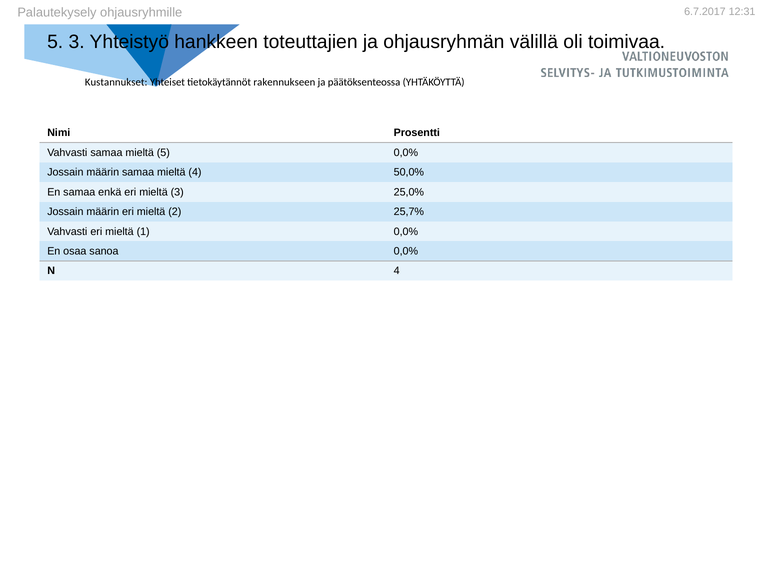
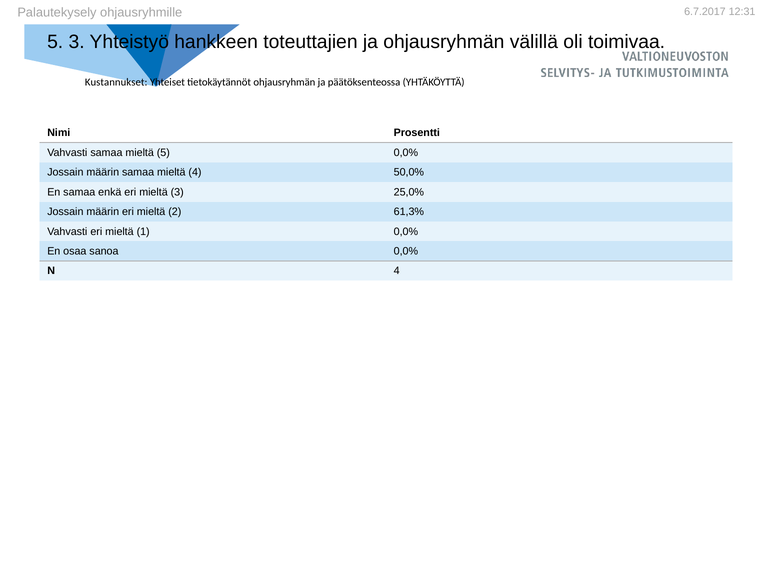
tietokäytännöt rakennukseen: rakennukseen -> ohjausryhmän
25,7%: 25,7% -> 61,3%
